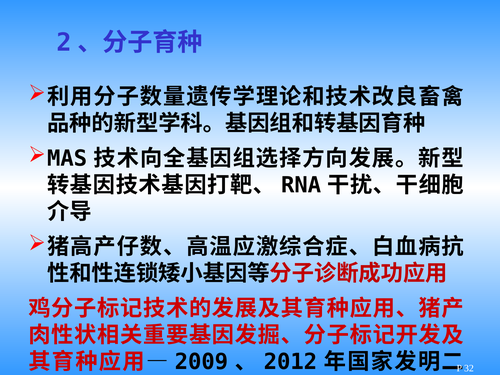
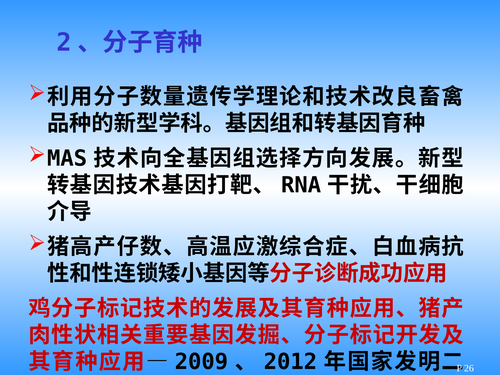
32: 32 -> 26
